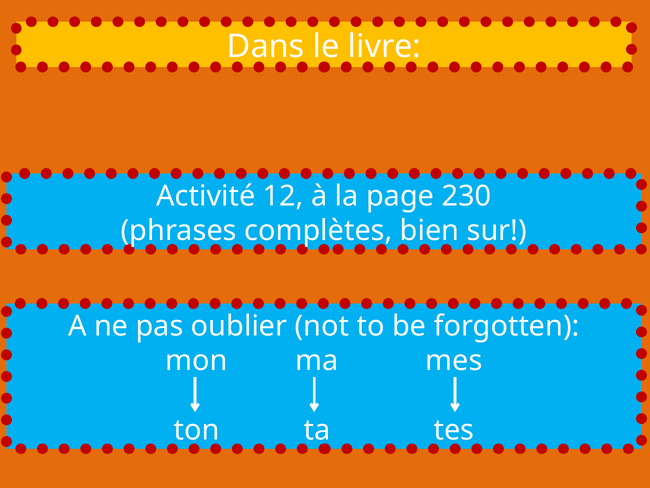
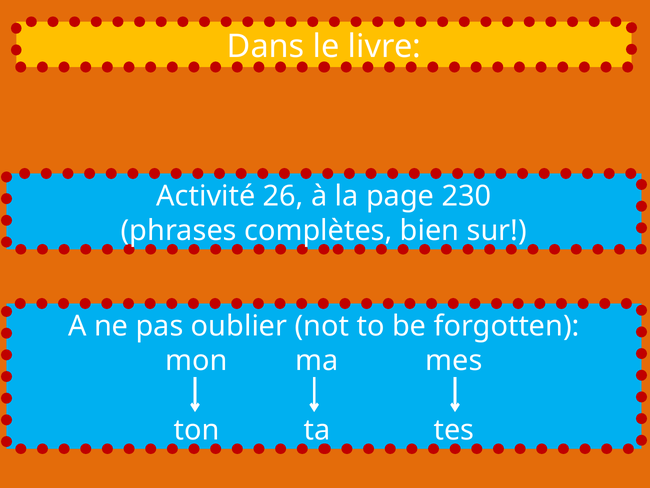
12: 12 -> 26
